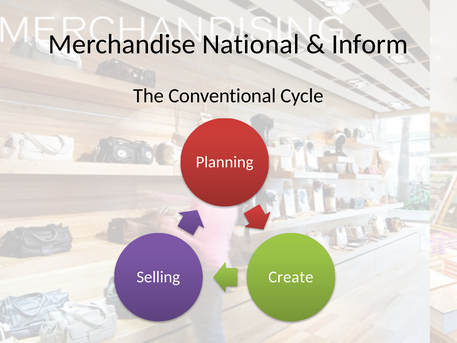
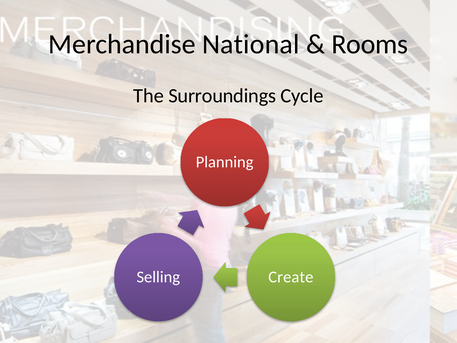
Inform: Inform -> Rooms
Conventional: Conventional -> Surroundings
